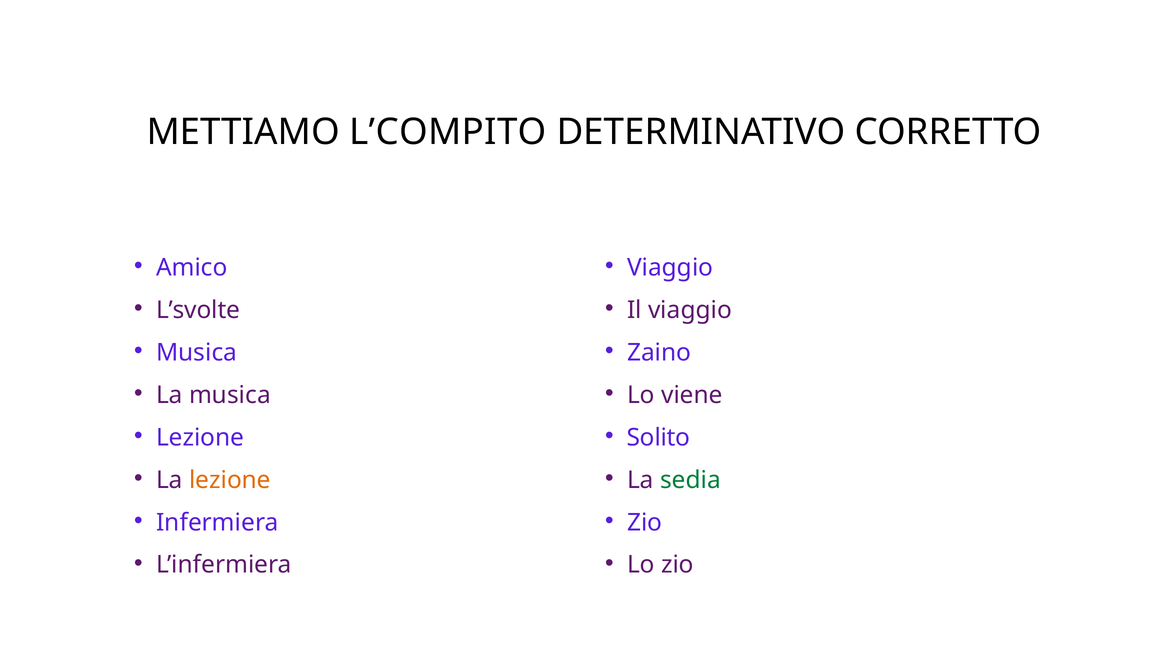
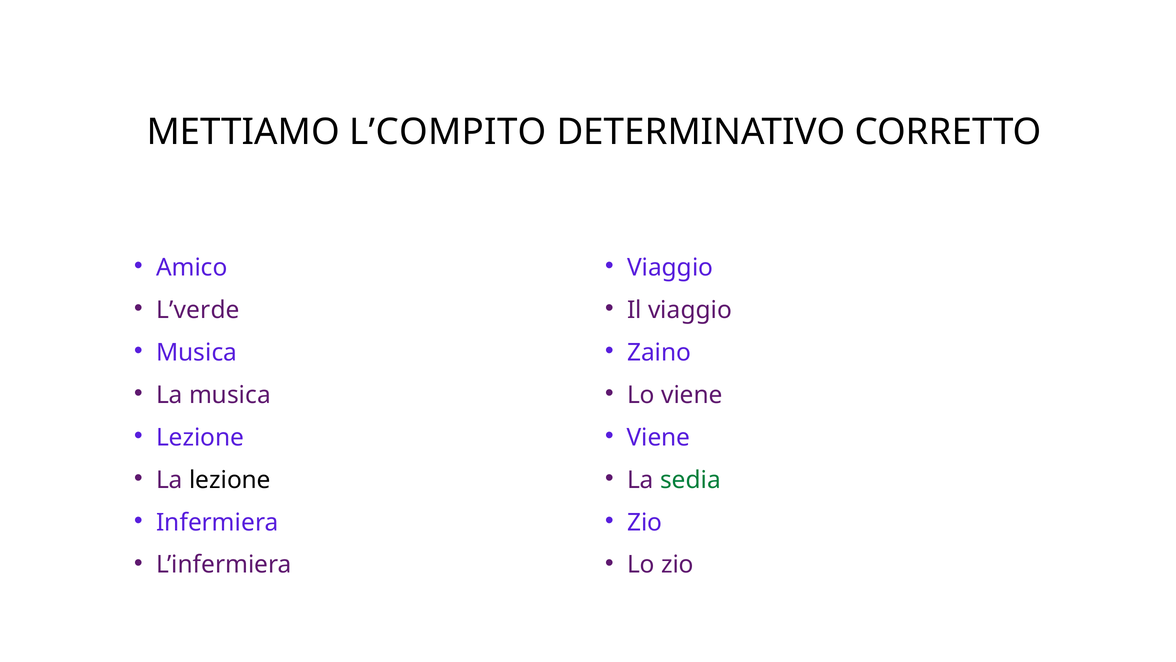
L’svolte: L’svolte -> L’verde
Solito at (658, 437): Solito -> Viene
lezione at (230, 480) colour: orange -> black
